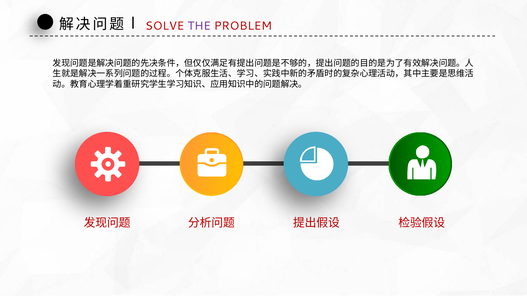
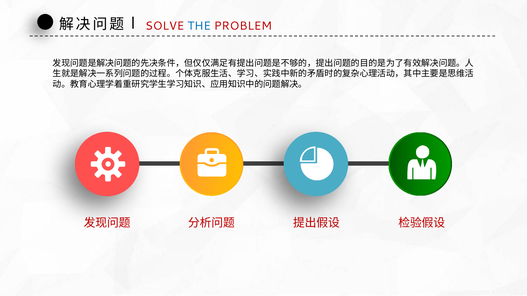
THE colour: purple -> blue
